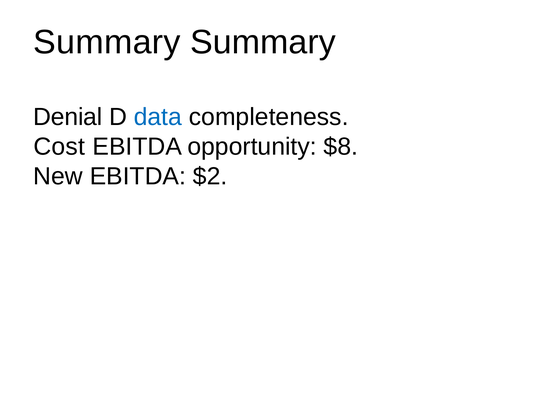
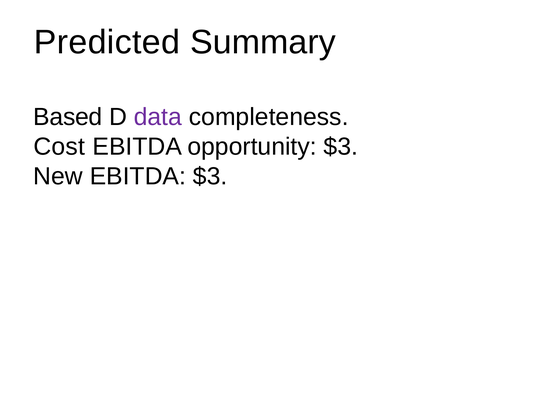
Summary at (107, 42): Summary -> Predicted
Denial: Denial -> Based
data colour: blue -> purple
opportunity $8: $8 -> $3
EBITDA $2: $2 -> $3
